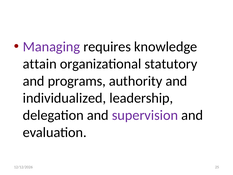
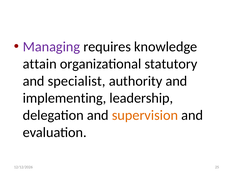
programs: programs -> specialist
individualized: individualized -> implementing
supervision colour: purple -> orange
